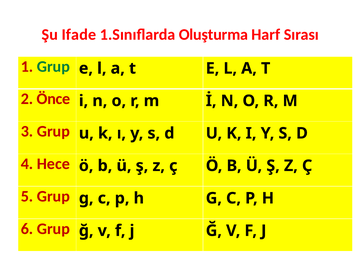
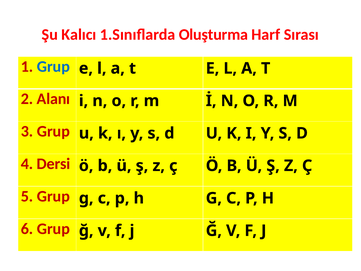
Ifade: Ifade -> Kalıcı
Grup at (53, 66) colour: green -> blue
Önce: Önce -> Alanı
Hece: Hece -> Dersi
